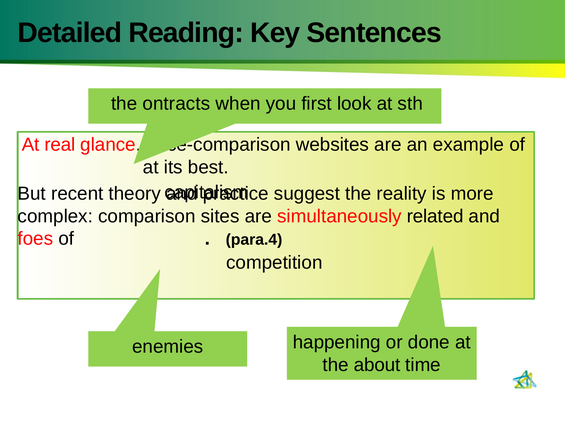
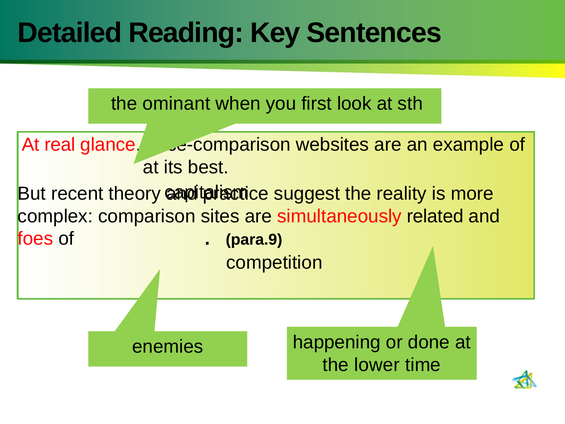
ontracts: ontracts -> ominant
para.4: para.4 -> para.9
about: about -> lower
